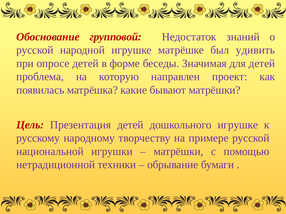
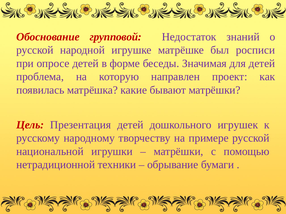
удивить: удивить -> росписи
дошкольного игрушке: игрушке -> игрушек
